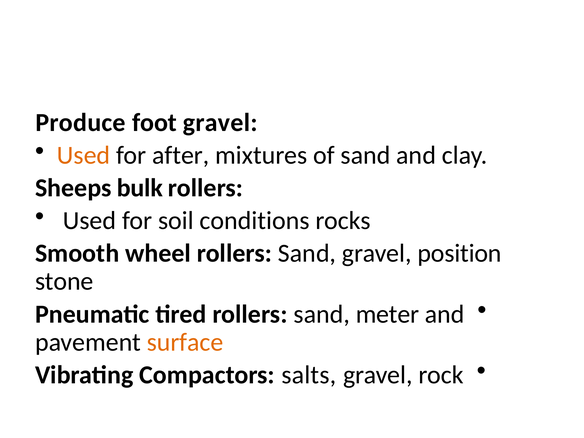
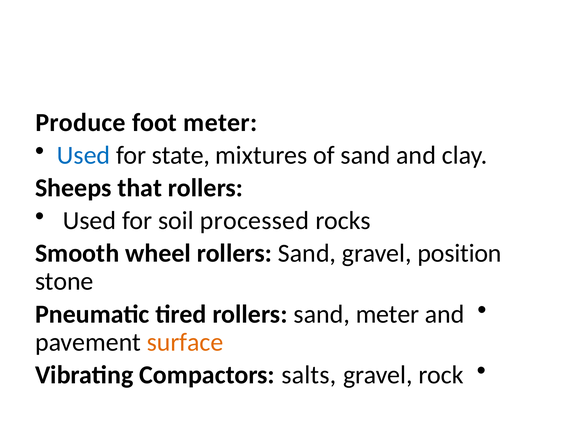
foot gravel: gravel -> meter
Used at (84, 155) colour: orange -> blue
after: after -> state
bulk: bulk -> that
conditions: conditions -> processed
